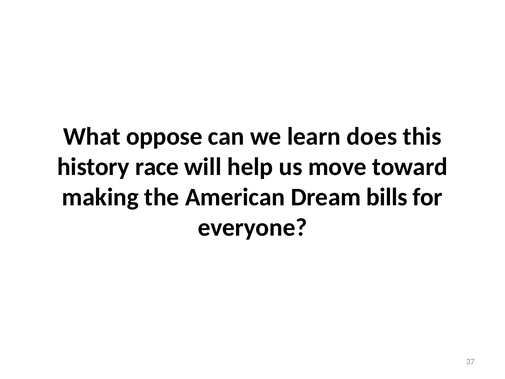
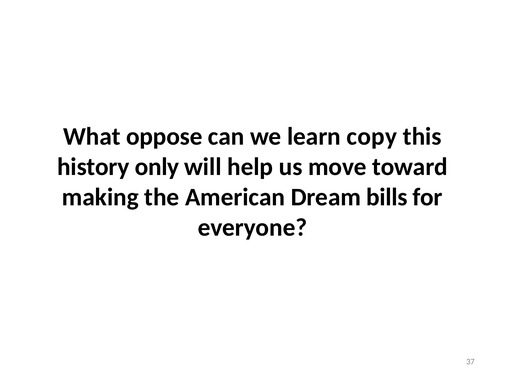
does: does -> copy
race: race -> only
